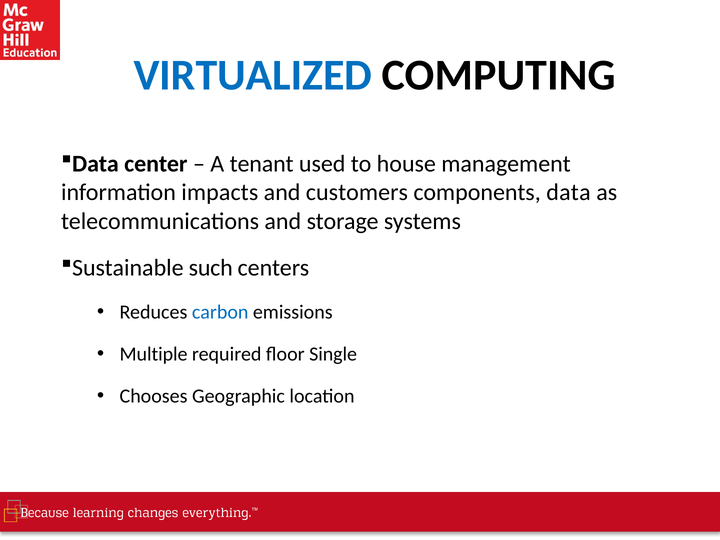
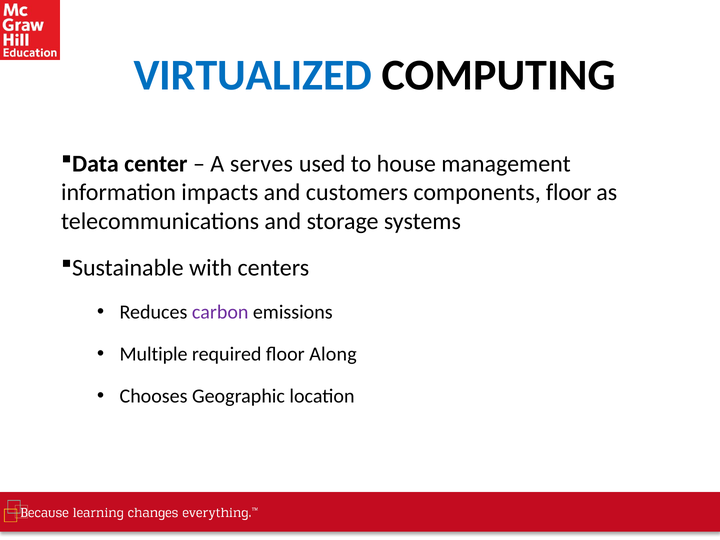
tenant: tenant -> serves
components data: data -> floor
such: such -> with
carbon colour: blue -> purple
Single: Single -> Along
